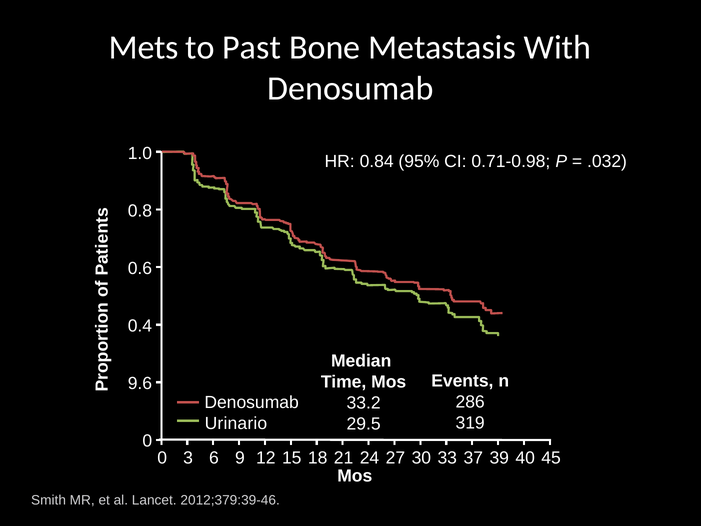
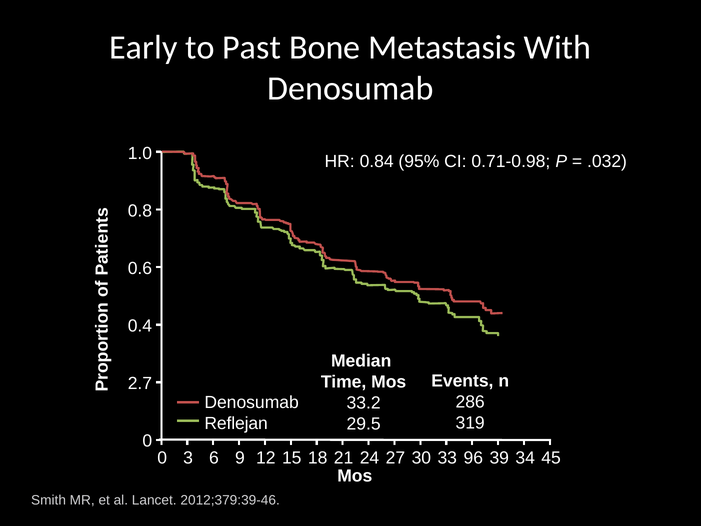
Mets: Mets -> Early
9.6: 9.6 -> 2.7
Urinario: Urinario -> Reflejan
37: 37 -> 96
40: 40 -> 34
